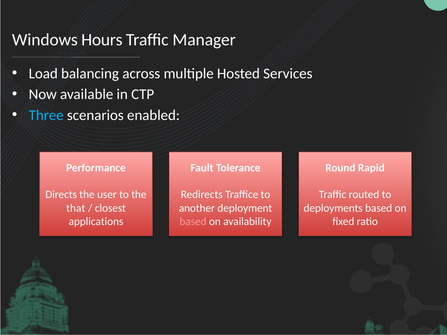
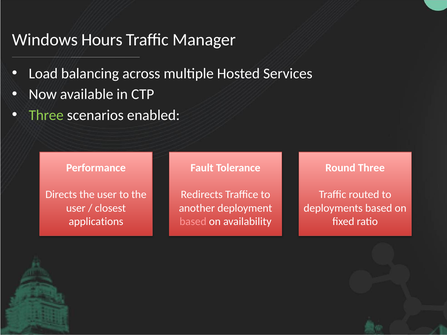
Three at (46, 115) colour: light blue -> light green
Round Rapid: Rapid -> Three
that at (76, 208): that -> user
